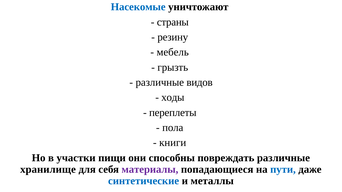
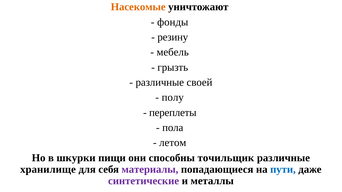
Насекомые colour: blue -> orange
страны: страны -> фонды
видов: видов -> своей
ходы: ходы -> полу
книги: книги -> летом
участки: участки -> шкурки
повреждать: повреждать -> точильщик
синтетические colour: blue -> purple
